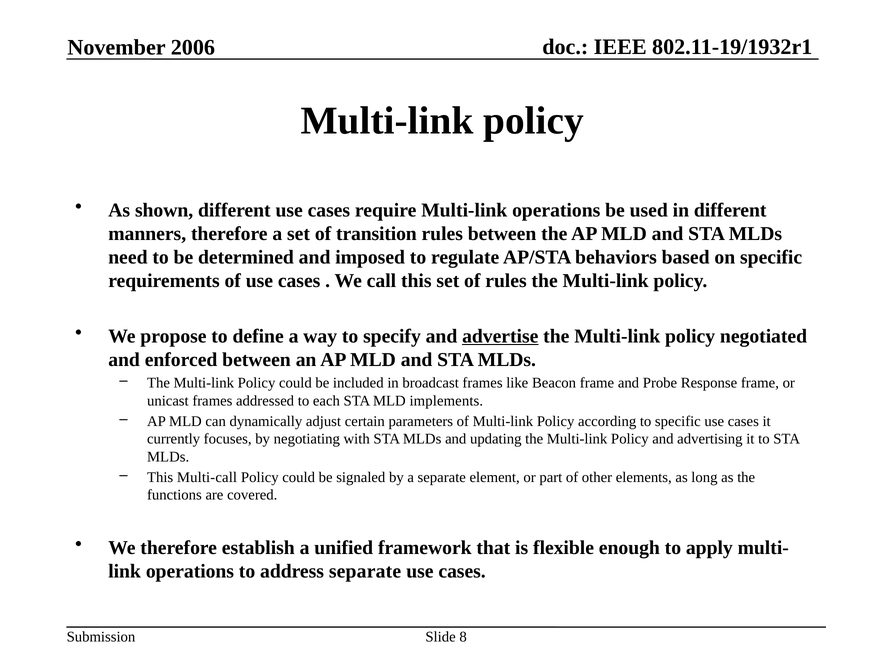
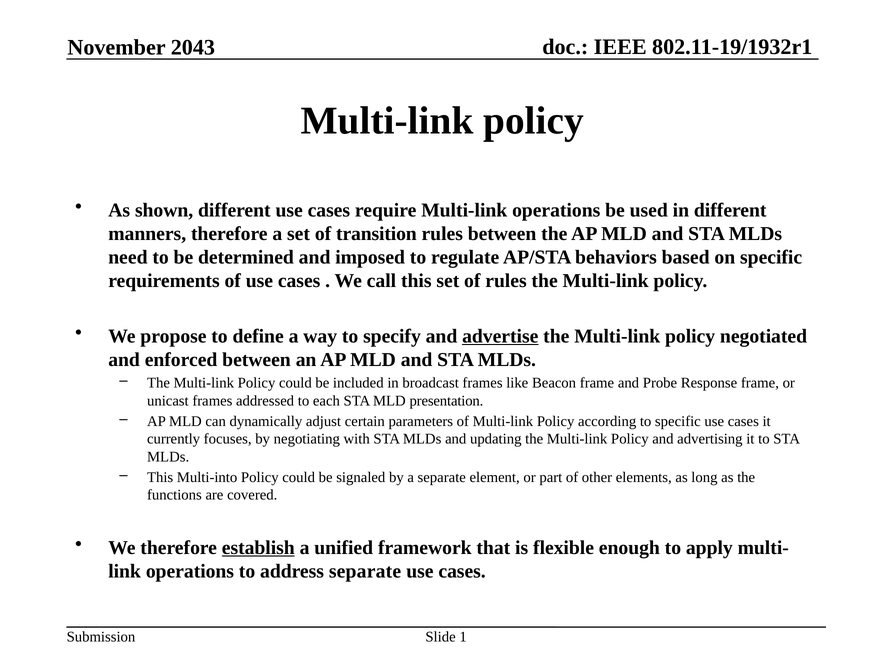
2006: 2006 -> 2043
implements: implements -> presentation
Multi-call: Multi-call -> Multi-into
establish underline: none -> present
8: 8 -> 1
